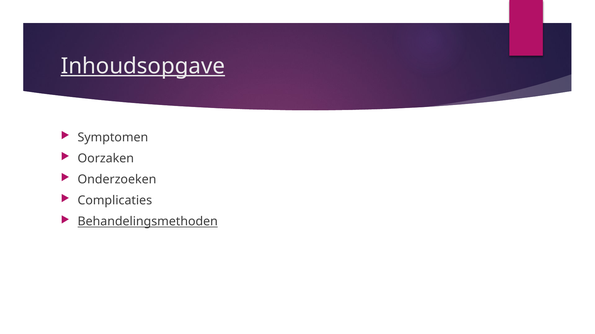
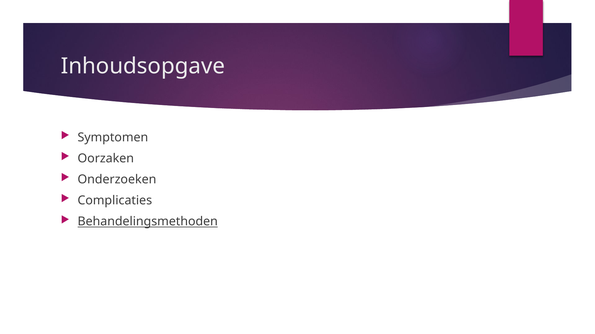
Inhoudsopgave underline: present -> none
